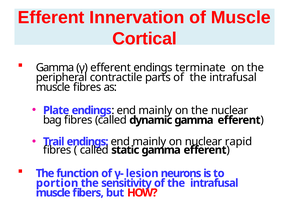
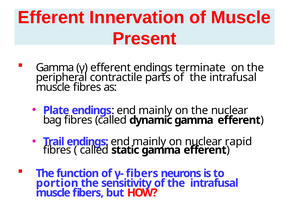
Cortical: Cortical -> Present
γ- lesion: lesion -> fibers
